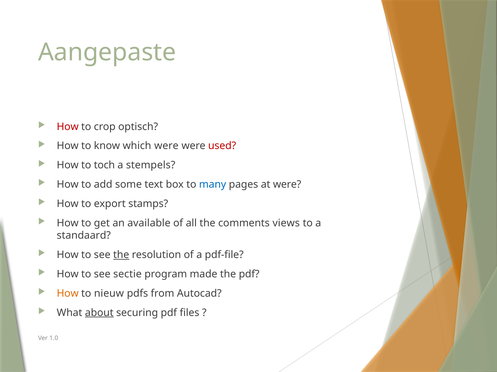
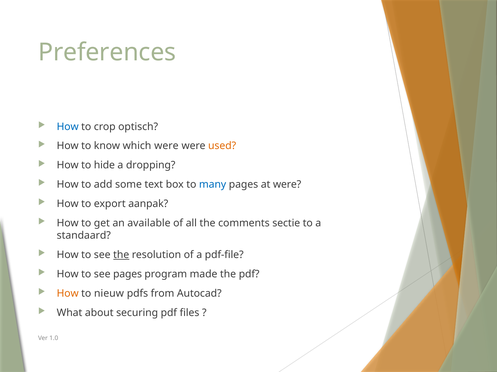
Aangepaste: Aangepaste -> Preferences
How at (68, 127) colour: red -> blue
used colour: red -> orange
toch: toch -> hide
stempels: stempels -> dropping
stamps: stamps -> aanpak
views: views -> sectie
see sectie: sectie -> pages
about underline: present -> none
